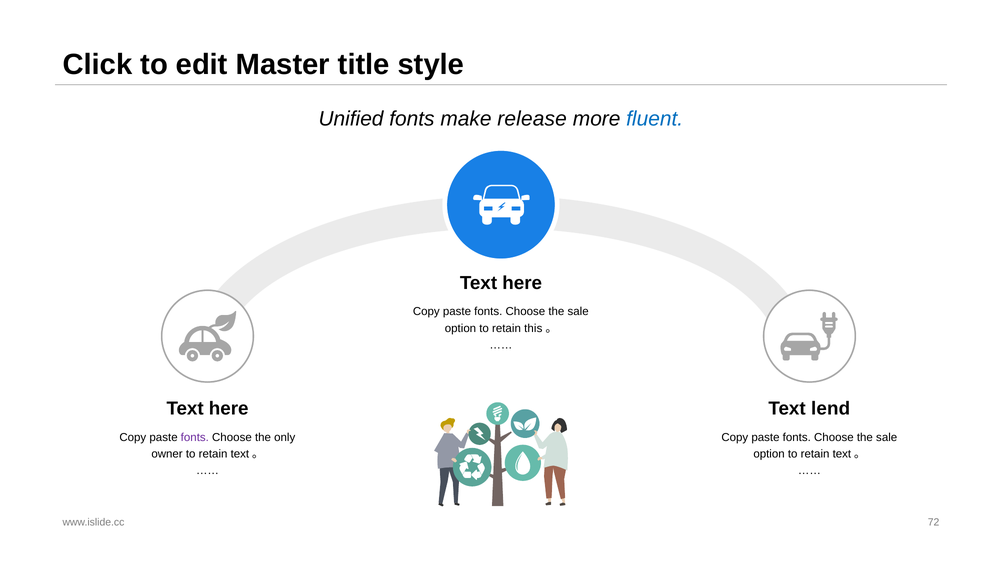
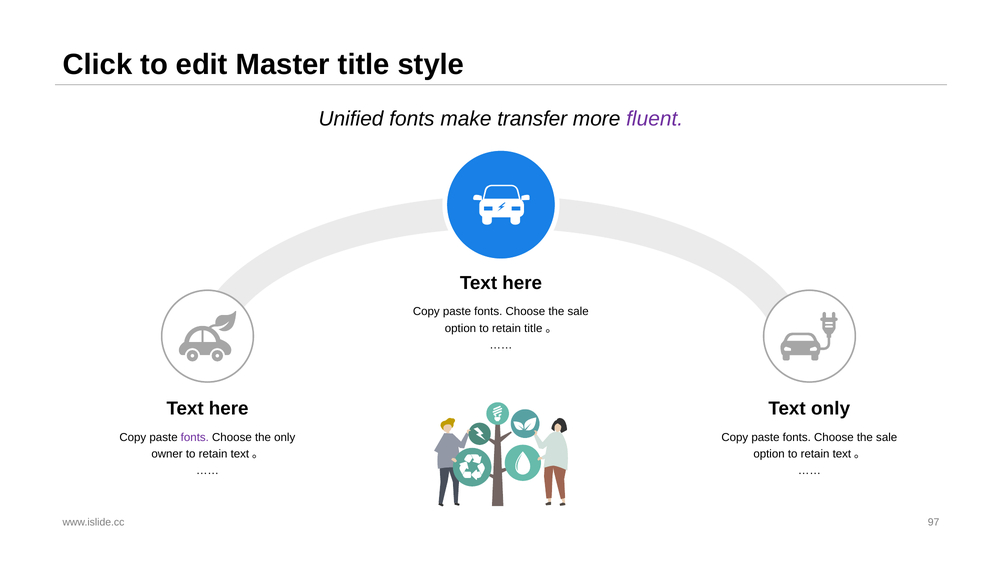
release: release -> transfer
fluent colour: blue -> purple
retain this: this -> title
Text lend: lend -> only
72: 72 -> 97
